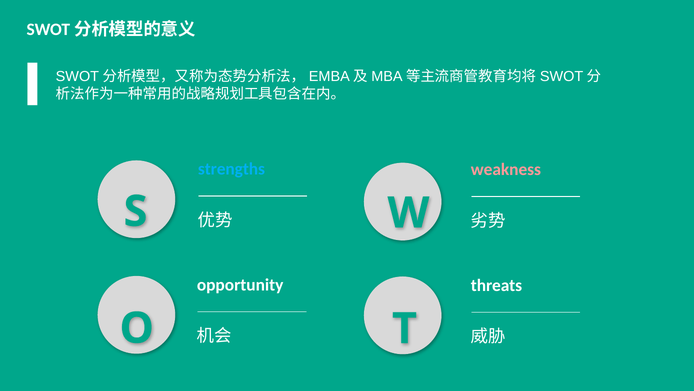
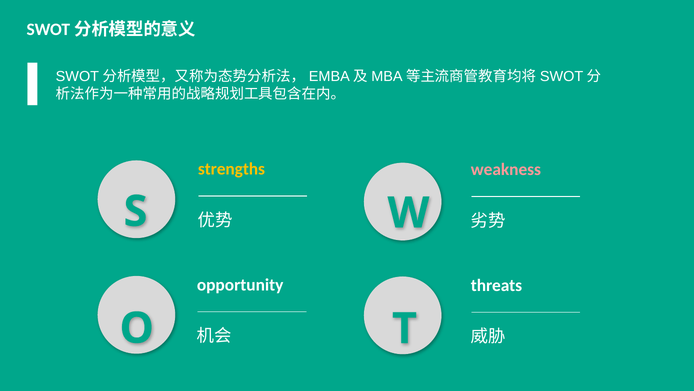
strengths colour: light blue -> yellow
